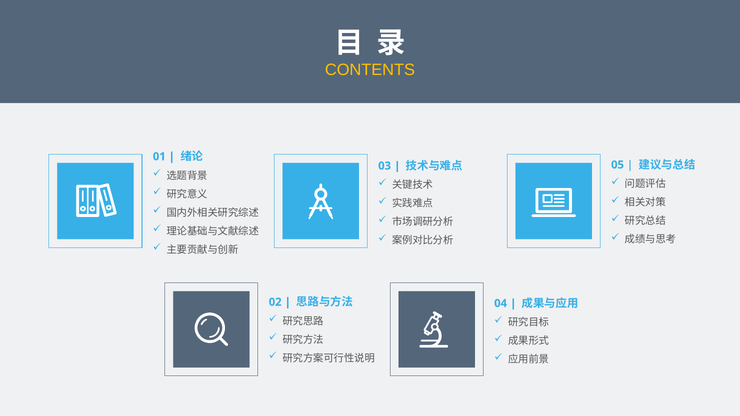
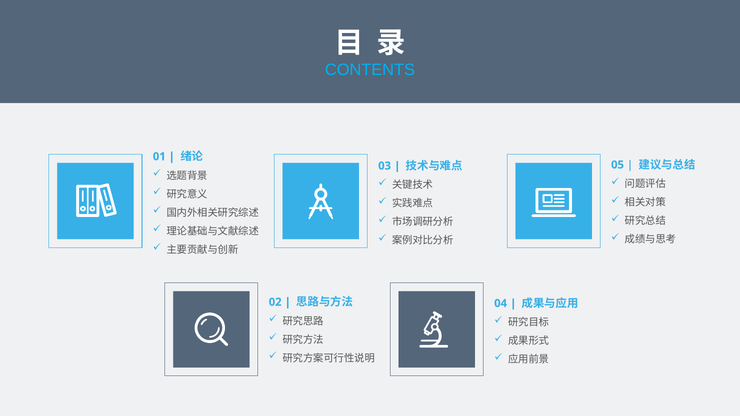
CONTENTS colour: yellow -> light blue
